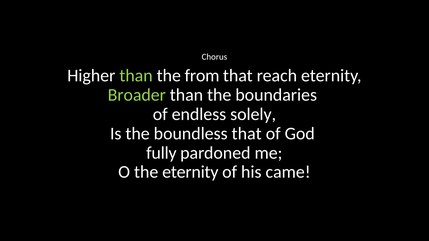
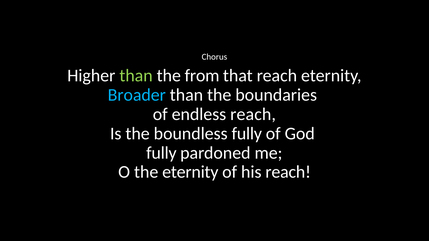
Broader colour: light green -> light blue
endless solely: solely -> reach
boundless that: that -> fully
his came: came -> reach
